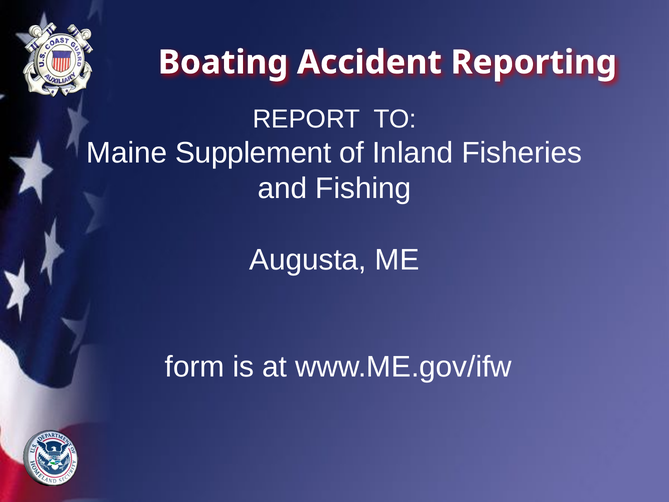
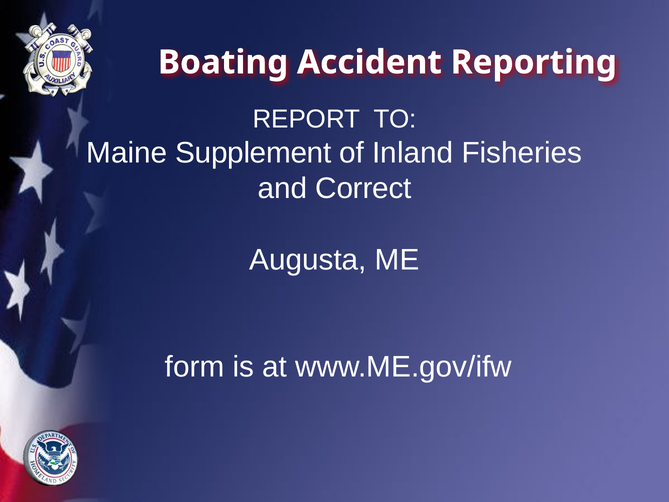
Fishing: Fishing -> Correct
